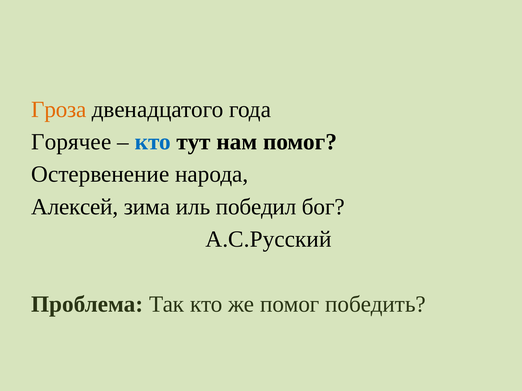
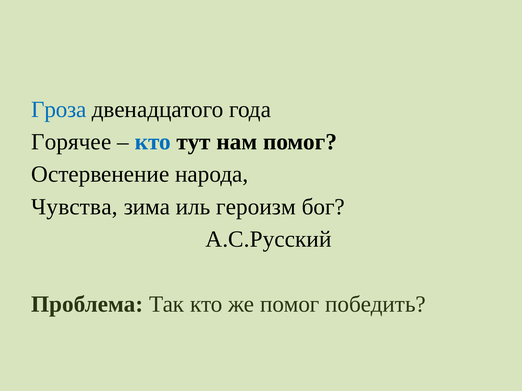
Гроза colour: orange -> blue
Алексей: Алексей -> Чувства
победил: победил -> героизм
